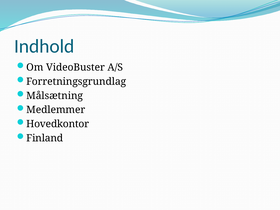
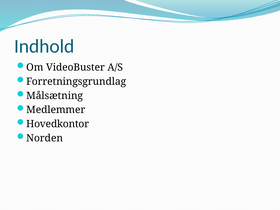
Finland: Finland -> Norden
